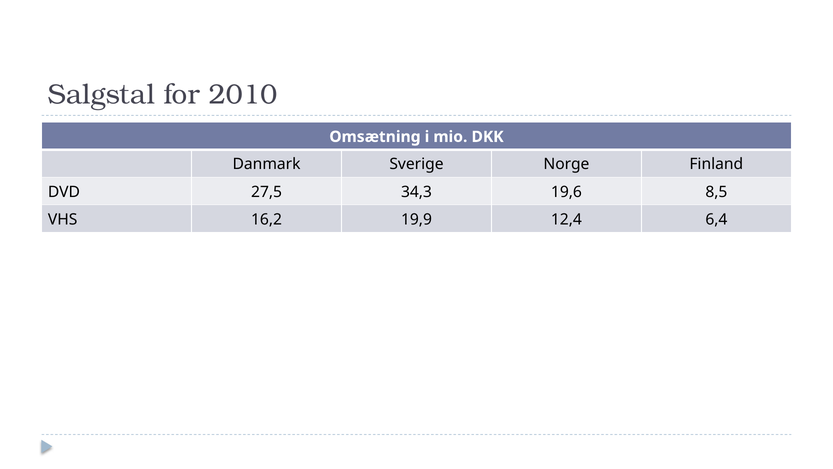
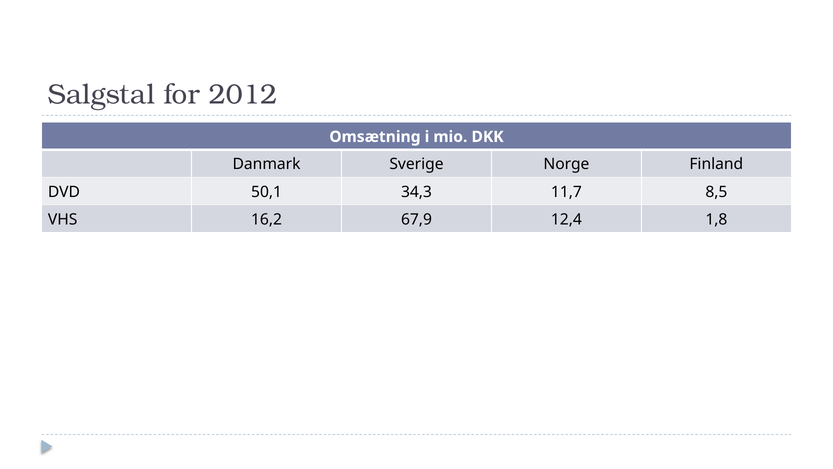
2010: 2010 -> 2012
27,5: 27,5 -> 50,1
19,6: 19,6 -> 11,7
19,9: 19,9 -> 67,9
6,4: 6,4 -> 1,8
